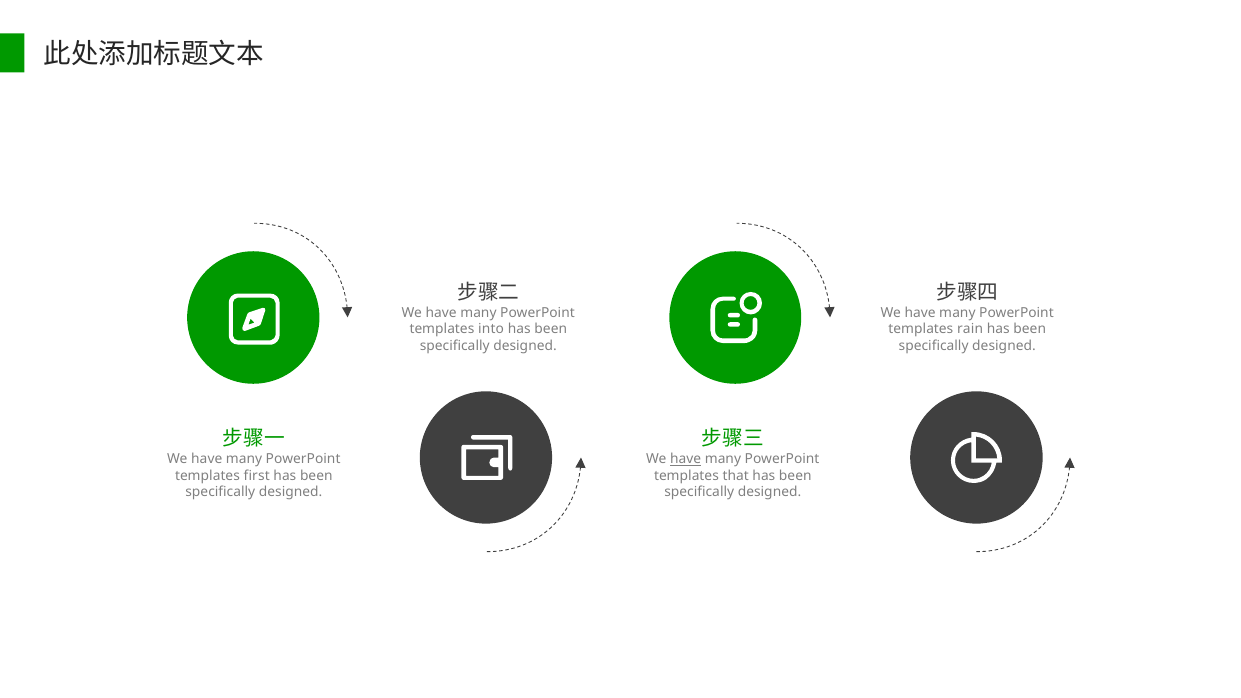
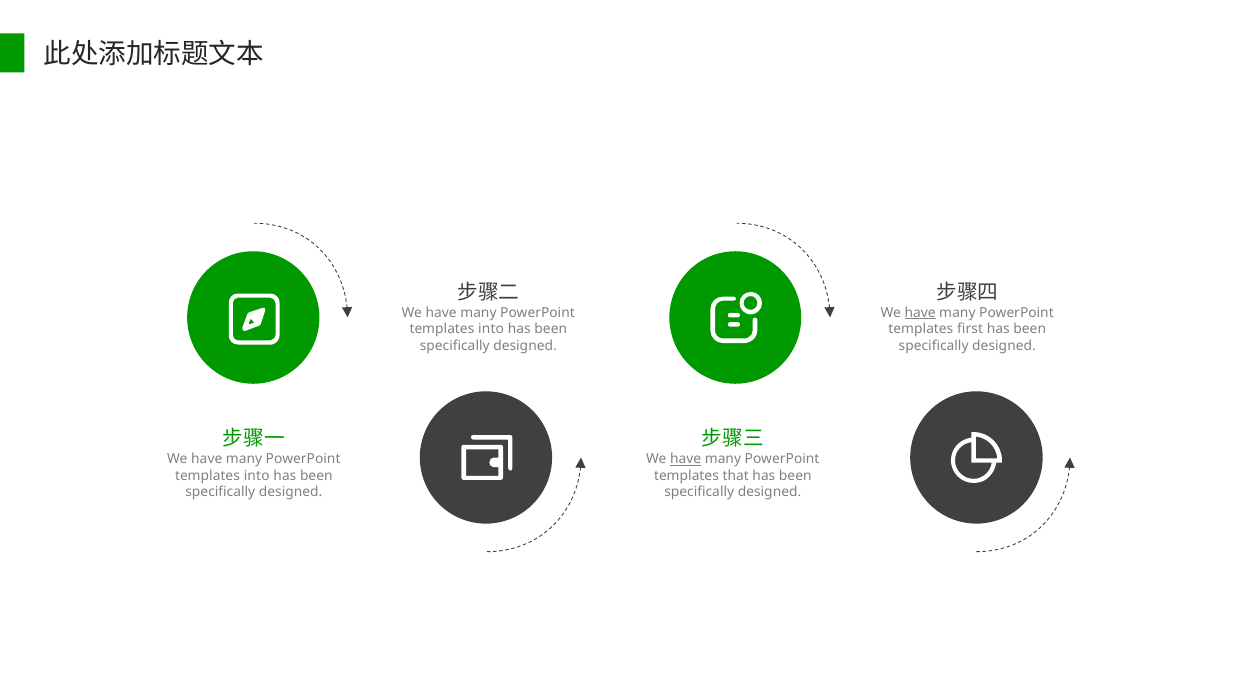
have at (920, 313) underline: none -> present
rain: rain -> first
first at (257, 476): first -> into
